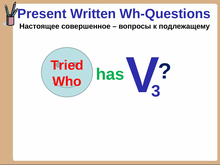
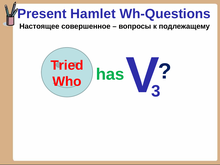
Written: Written -> Hamlet
